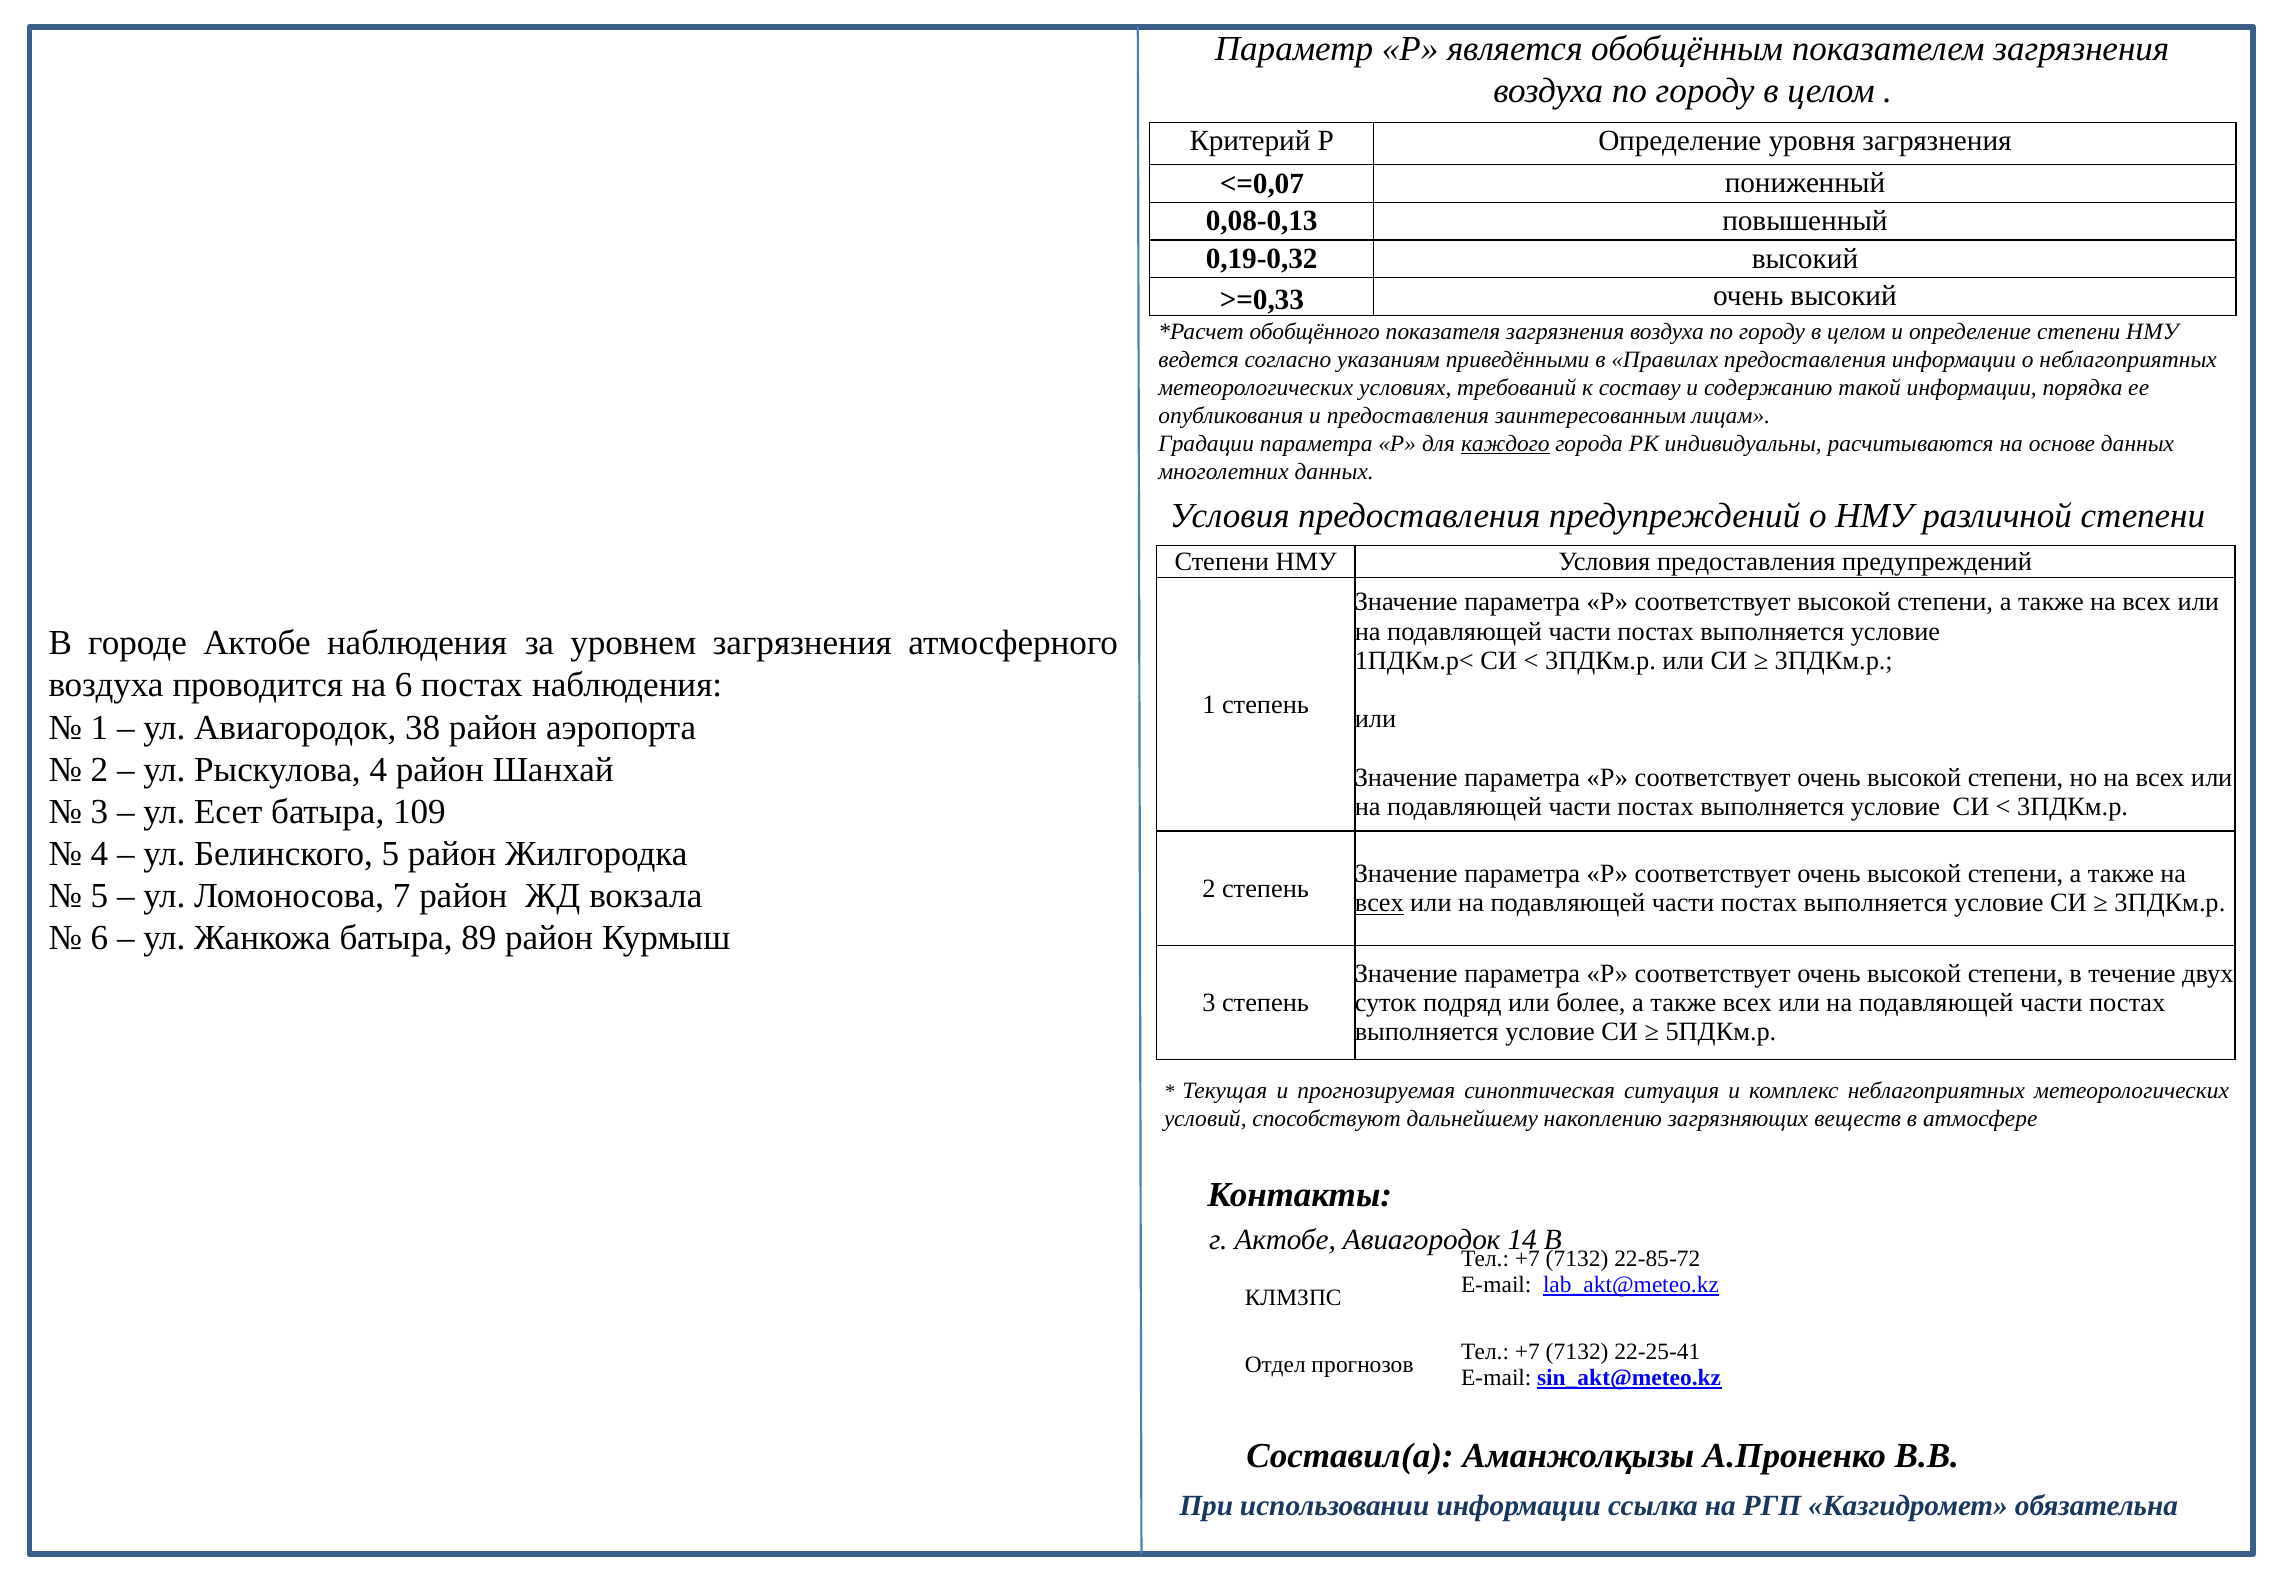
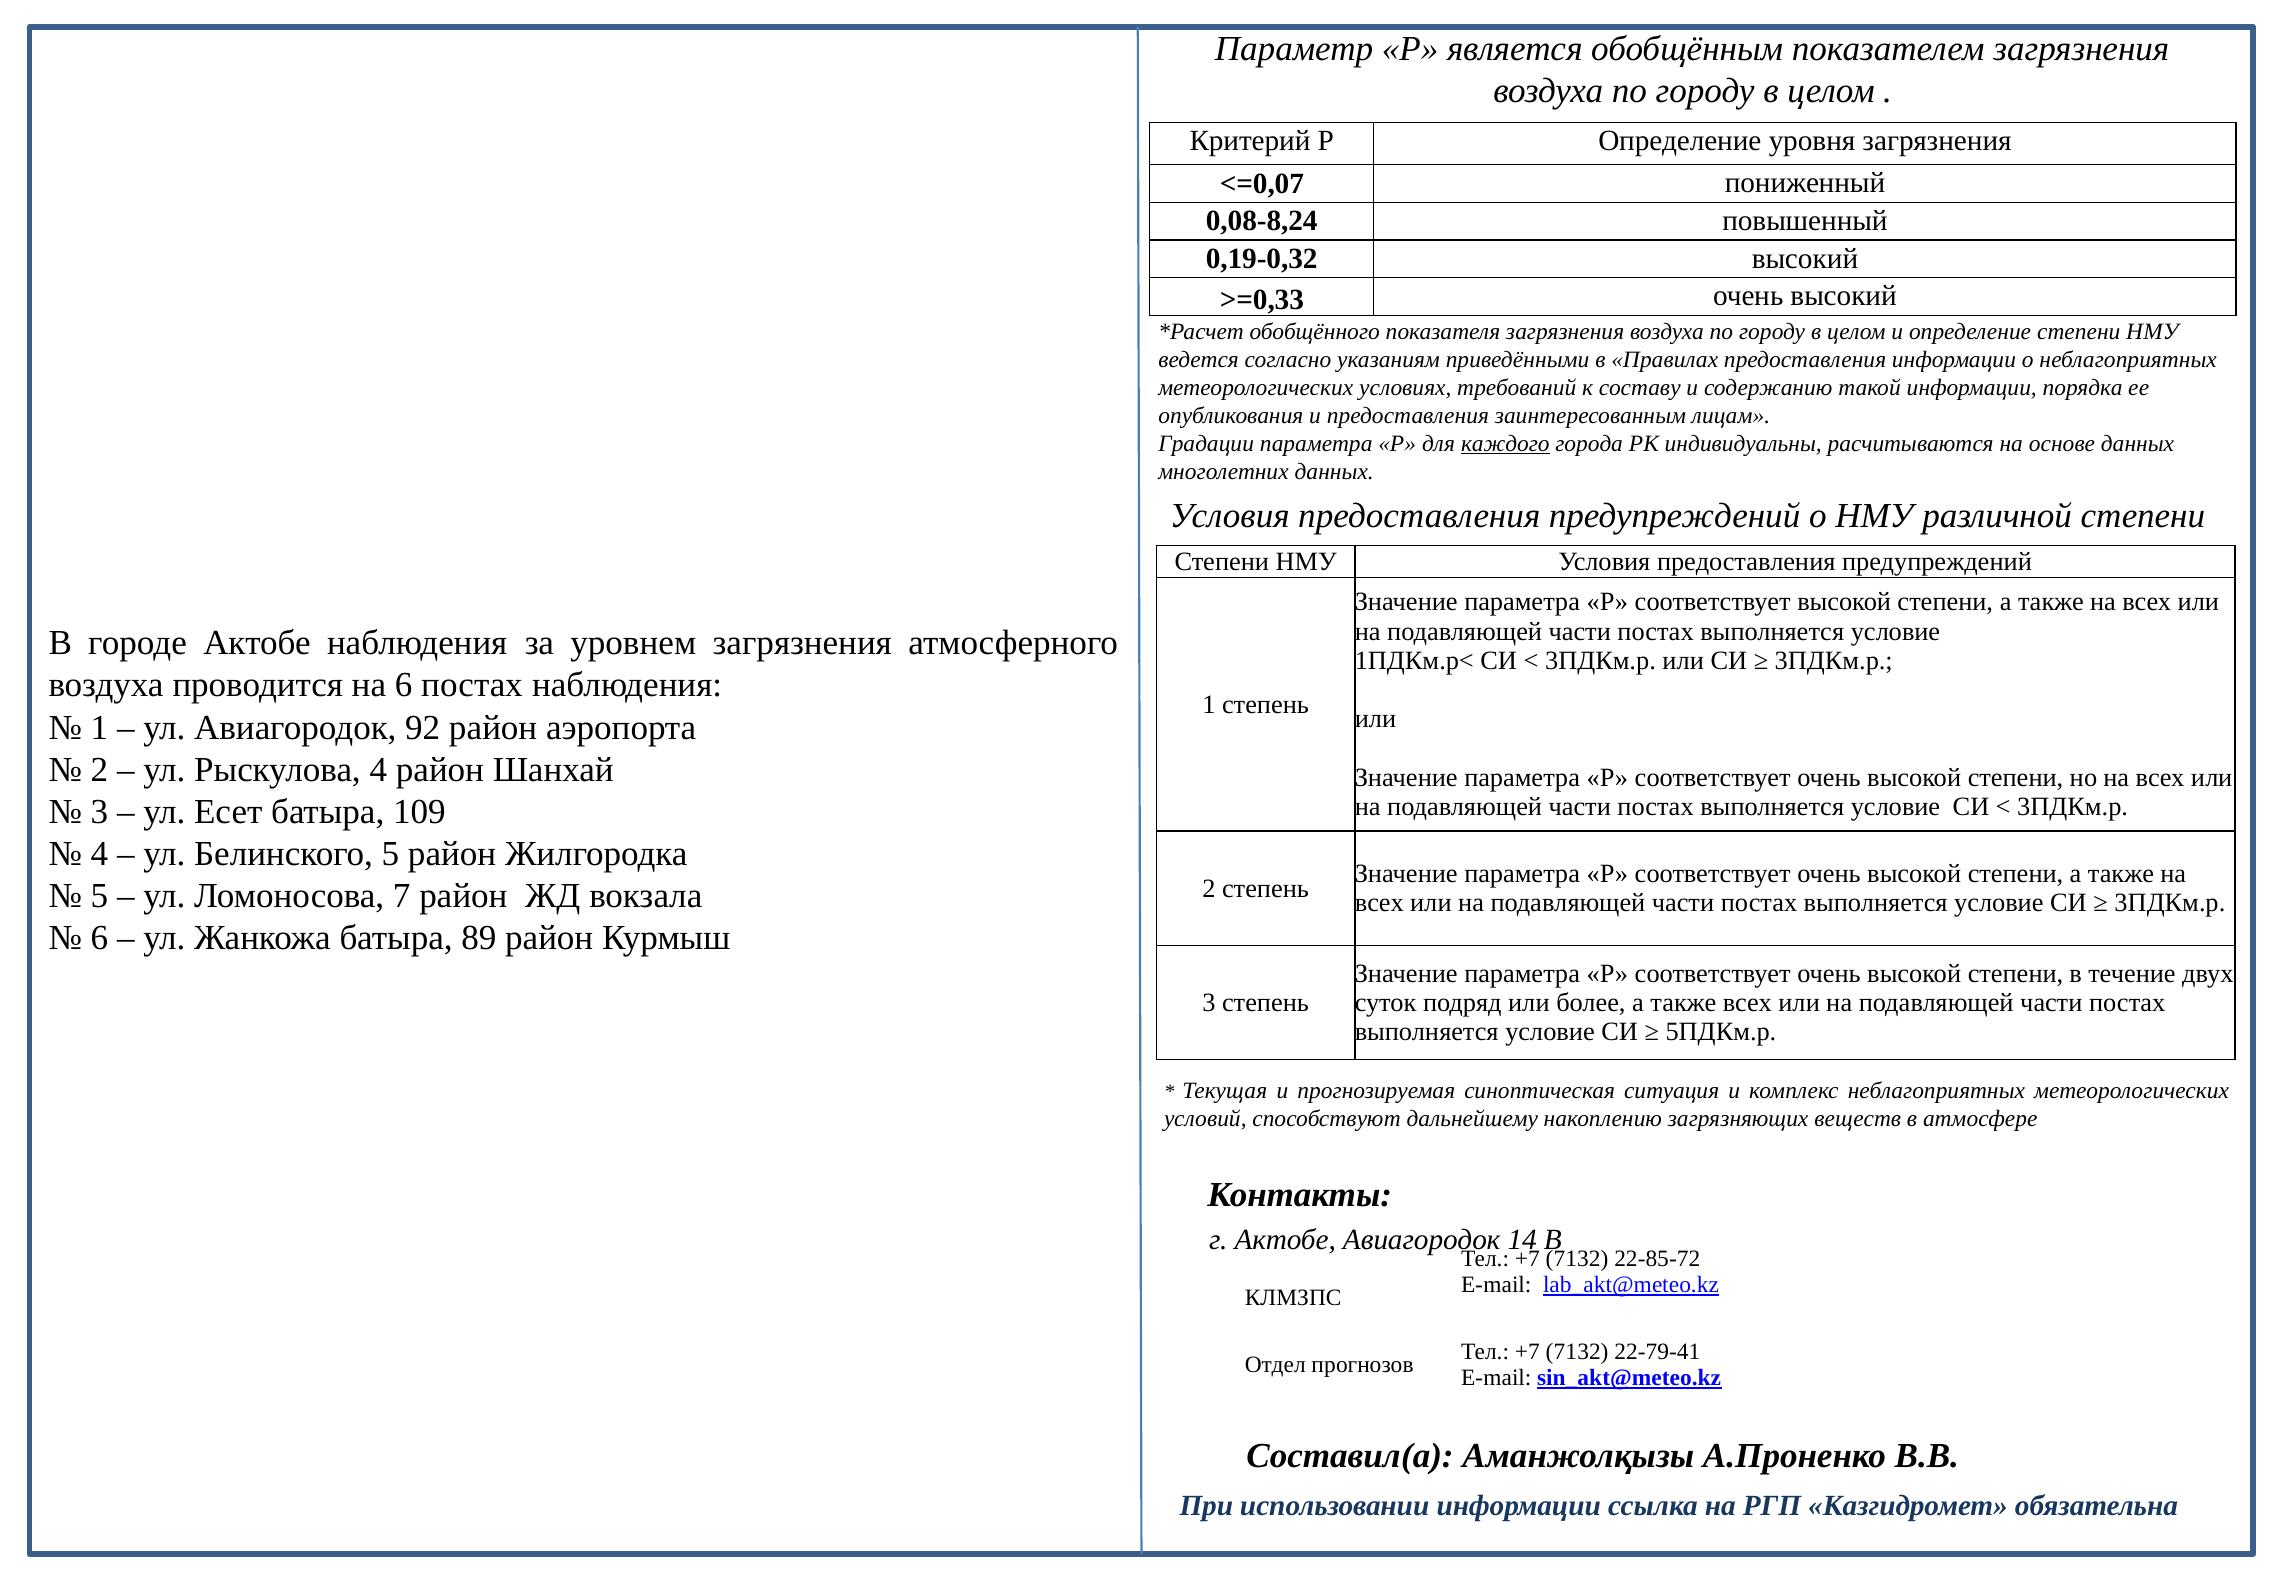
0,08-0,13: 0,08-0,13 -> 0,08-8,24
38: 38 -> 92
всех at (1379, 903) underline: present -> none
22-25-41: 22-25-41 -> 22-79-41
